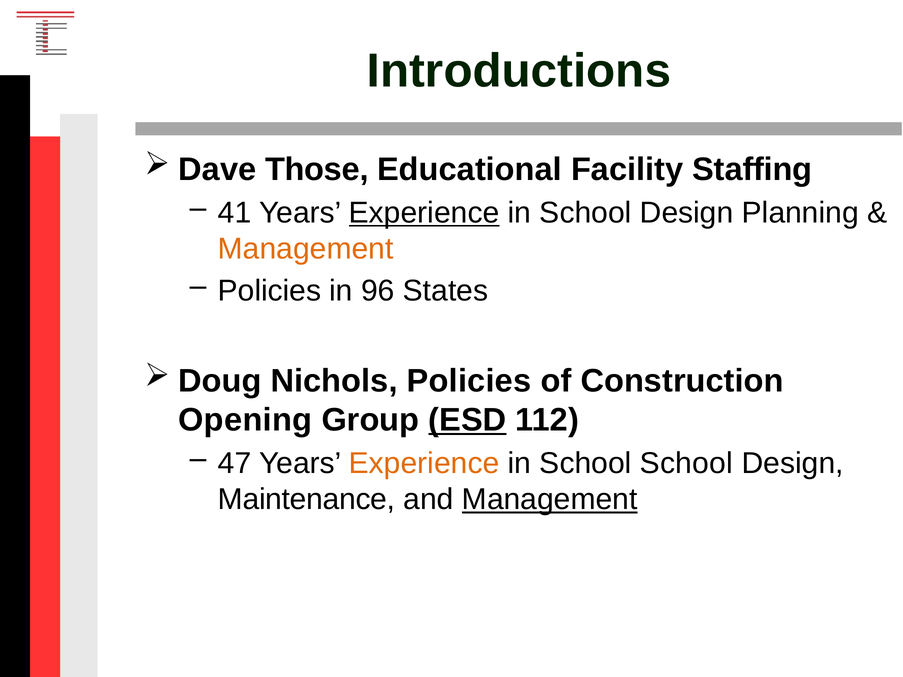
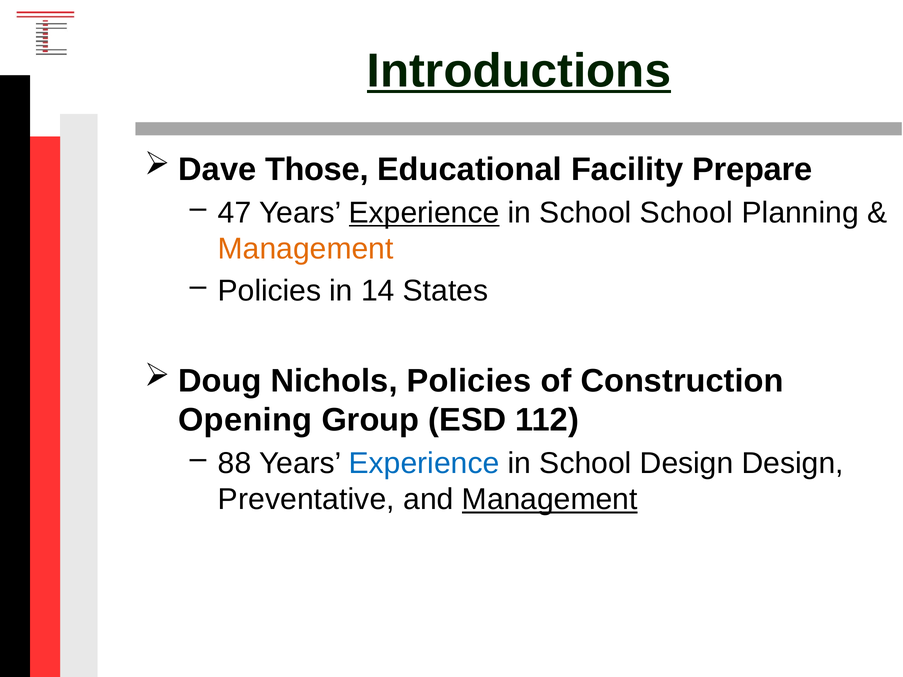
Introductions underline: none -> present
Staffing: Staffing -> Prepare
41: 41 -> 47
in School Design: Design -> School
96: 96 -> 14
ESD underline: present -> none
47: 47 -> 88
Experience at (424, 463) colour: orange -> blue
School School: School -> Design
Maintenance: Maintenance -> Preventative
